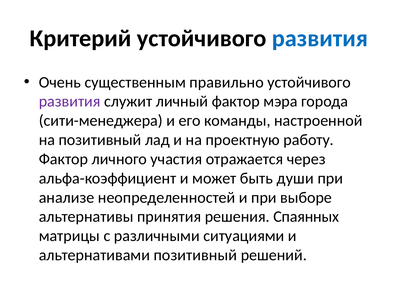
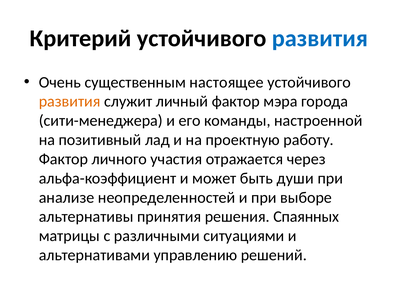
правильно: правильно -> настоящее
развития at (70, 102) colour: purple -> orange
альтернативами позитивный: позитивный -> управлению
